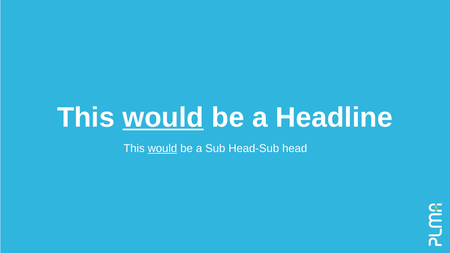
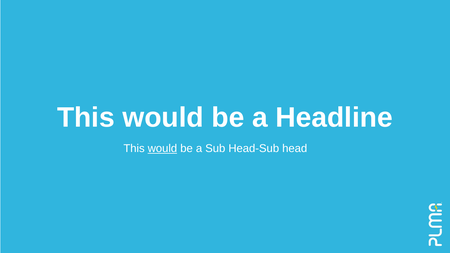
would at (163, 118) underline: present -> none
